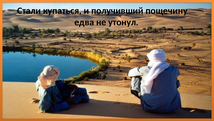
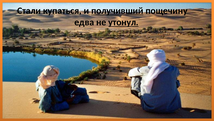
утонул underline: none -> present
